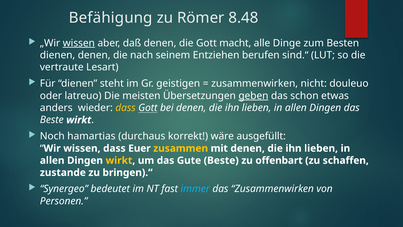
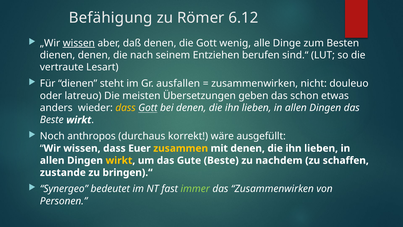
8.48: 8.48 -> 6.12
macht: macht -> wenig
geistigen: geistigen -> ausfallen
geben underline: present -> none
hamartias: hamartias -> anthropos
offenbart: offenbart -> nachdem
immer colour: light blue -> light green
